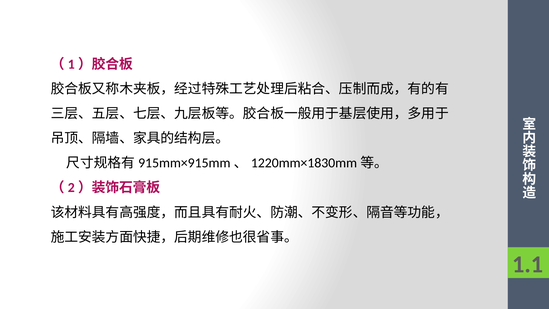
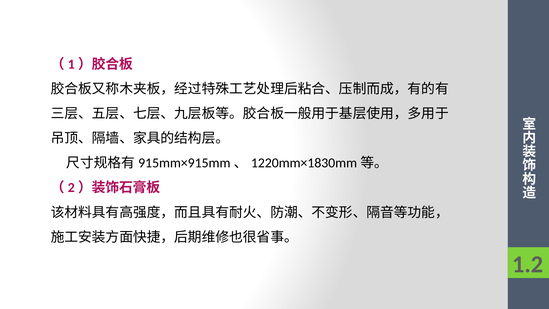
1.1: 1.1 -> 1.2
